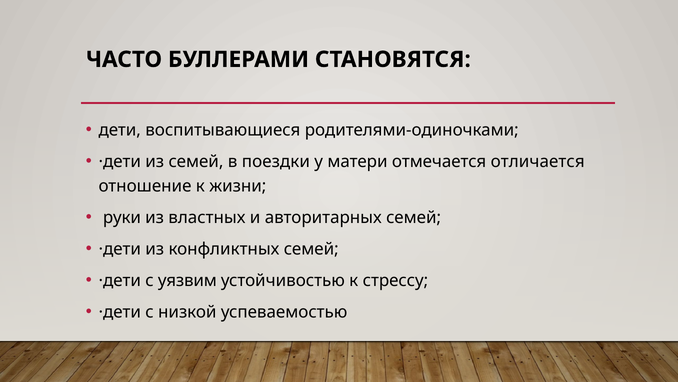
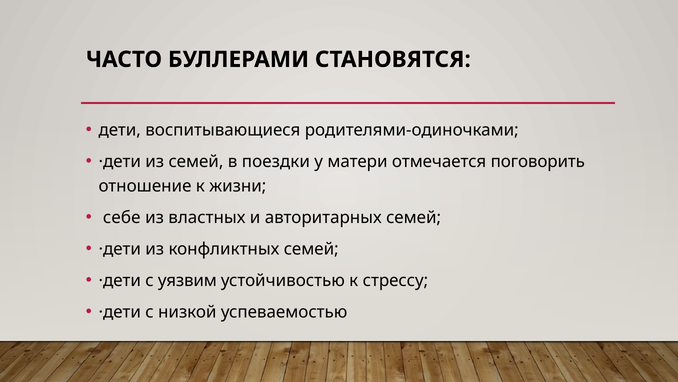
отличается: отличается -> поговорить
руки: руки -> себе
